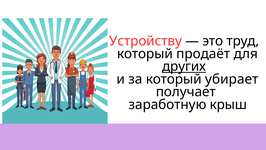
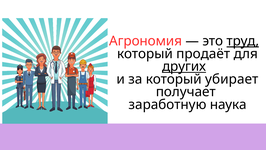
Устройству: Устройству -> Агрономия
труд underline: none -> present
крыш: крыш -> наука
